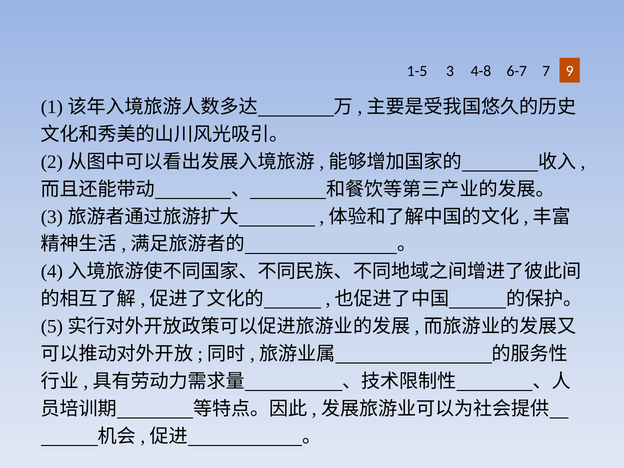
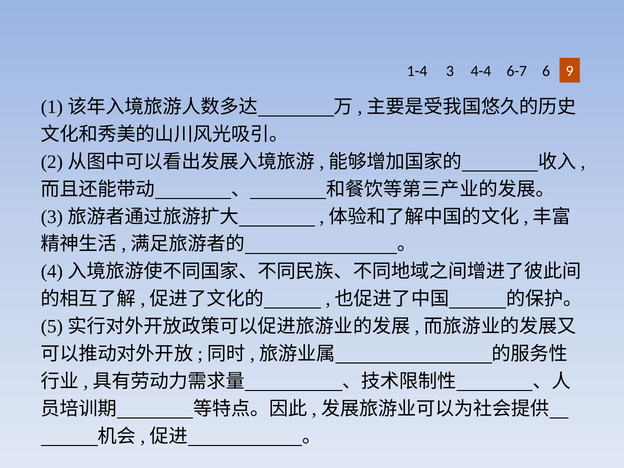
1-5: 1-5 -> 1-4
4-8: 4-8 -> 4-4
7: 7 -> 6
